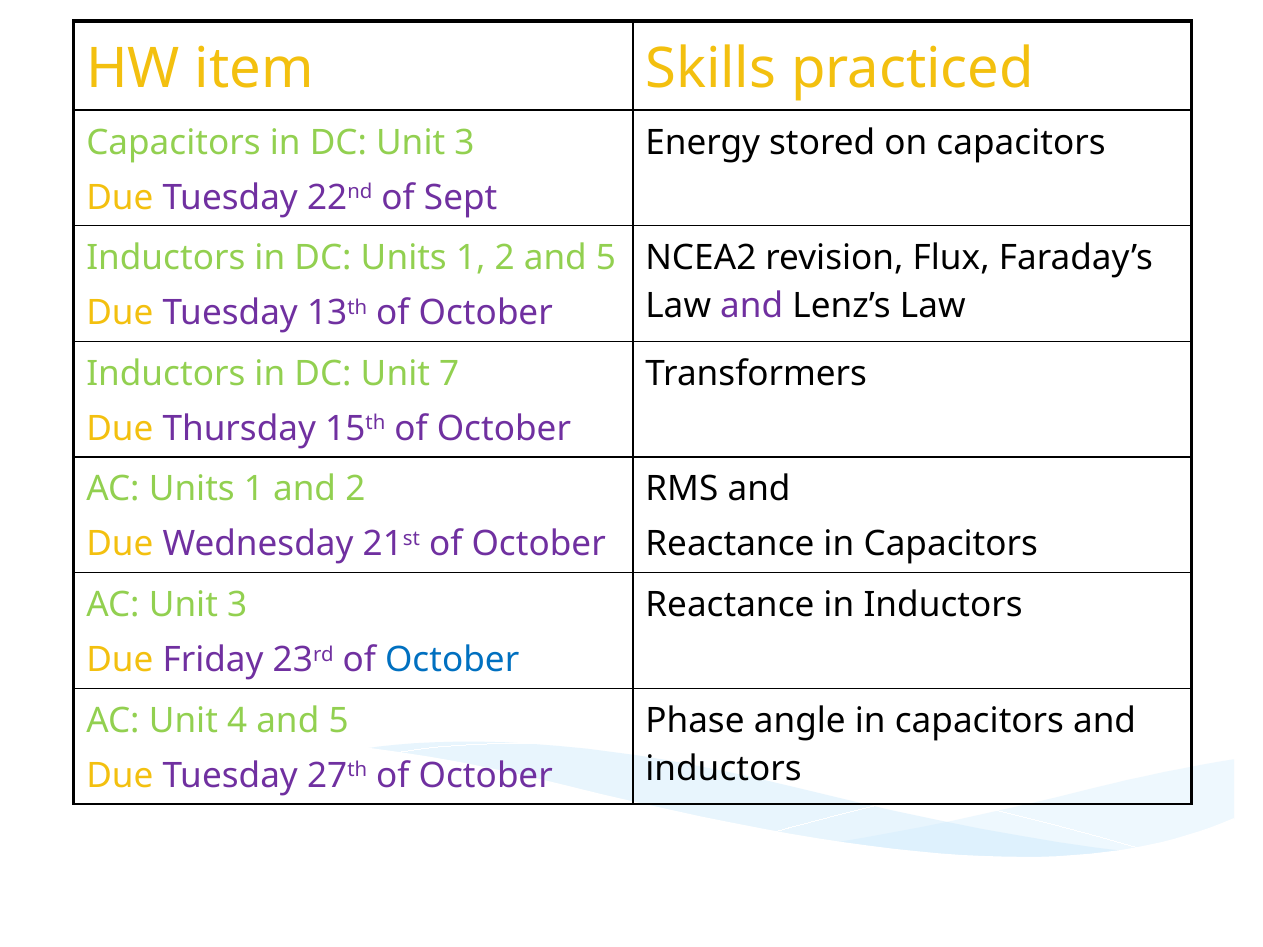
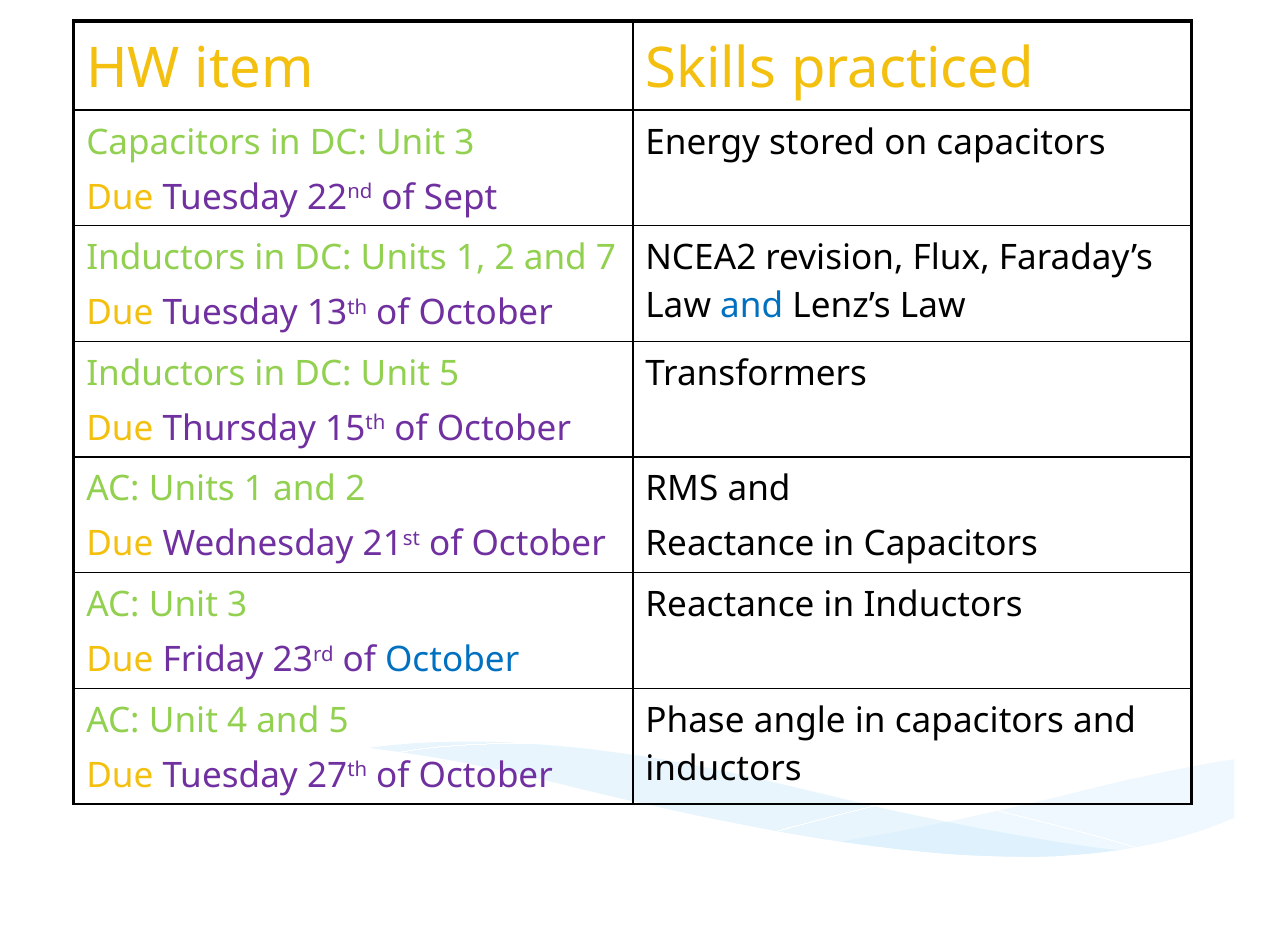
2 and 5: 5 -> 7
and at (752, 306) colour: purple -> blue
Unit 7: 7 -> 5
